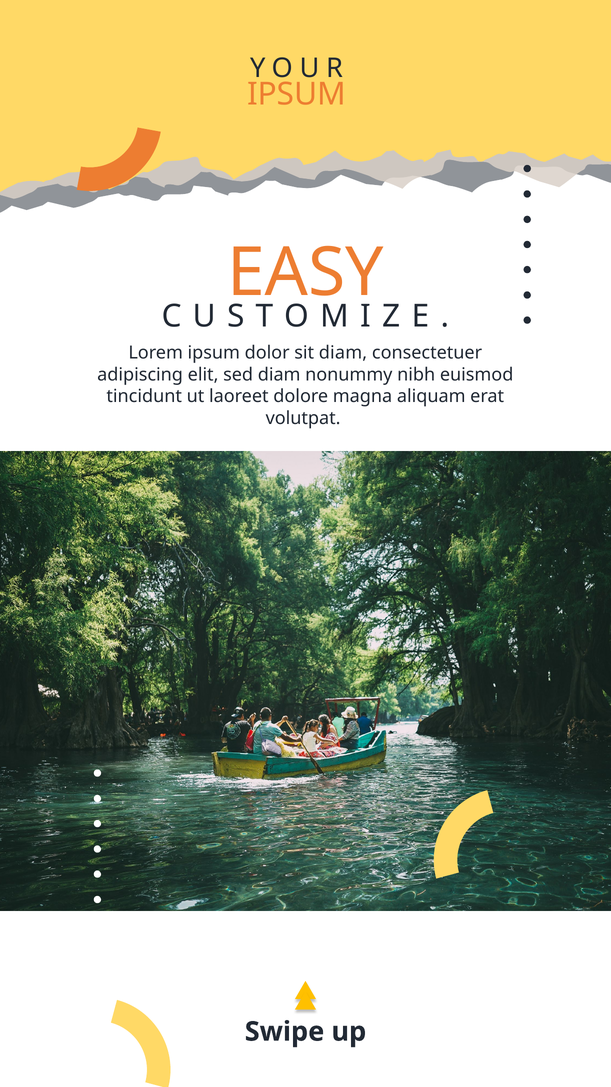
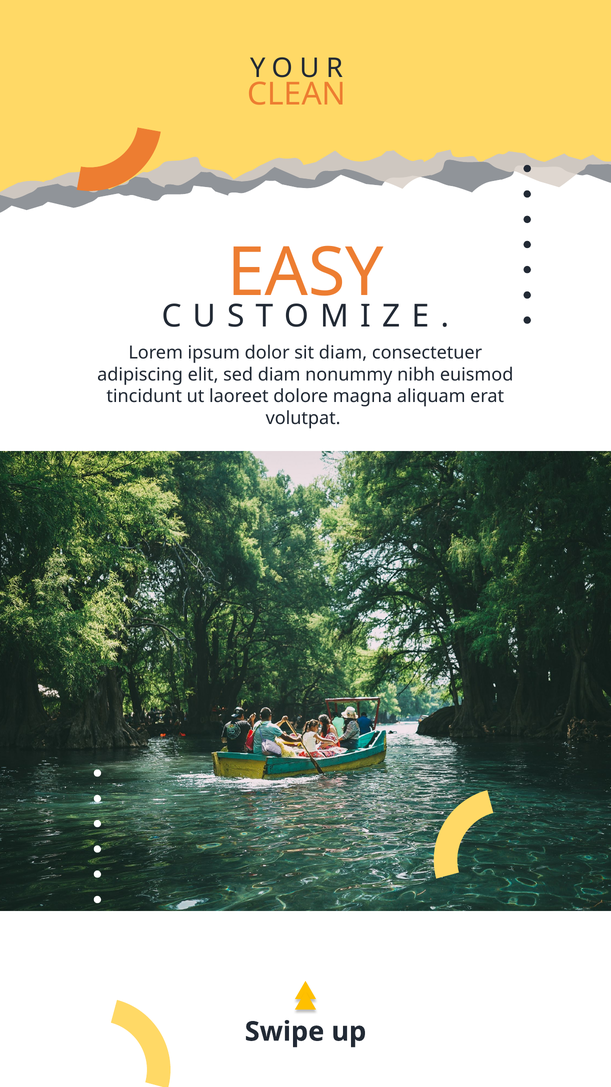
IPSUM at (297, 94): IPSUM -> CLEAN
